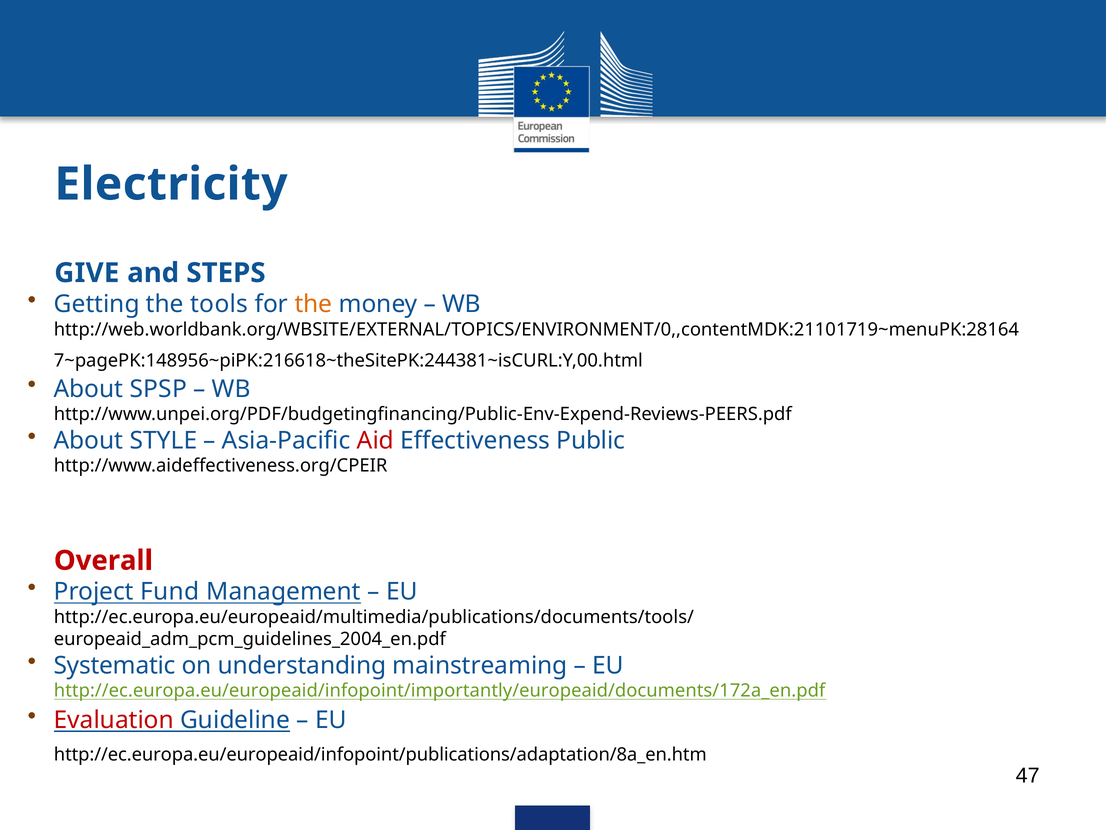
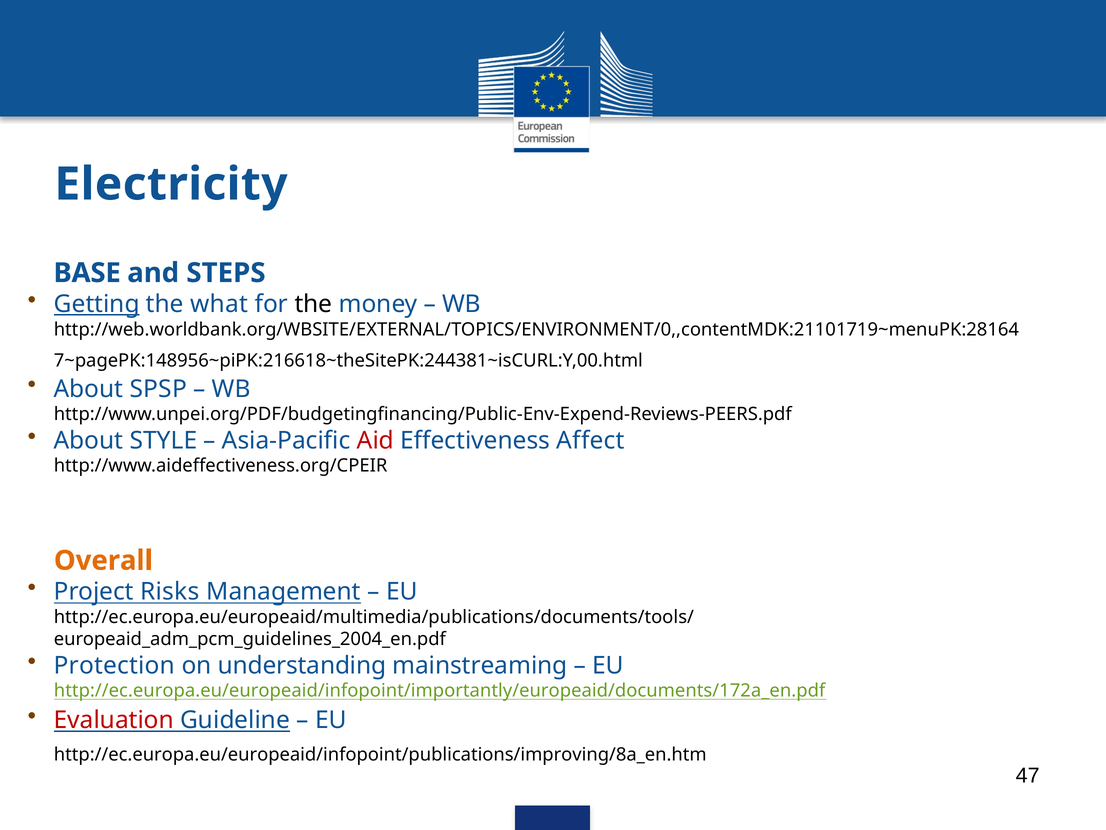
GIVE: GIVE -> BASE
Getting underline: none -> present
tools: tools -> what
the at (313, 304) colour: orange -> black
Public: Public -> Affect
Overall colour: red -> orange
Fund: Fund -> Risks
Systematic: Systematic -> Protection
http://ec.europa.eu/europeaid/infopoint/publications/adaptation/8a_en.htm: http://ec.europa.eu/europeaid/infopoint/publications/adaptation/8a_en.htm -> http://ec.europa.eu/europeaid/infopoint/publications/improving/8a_en.htm
